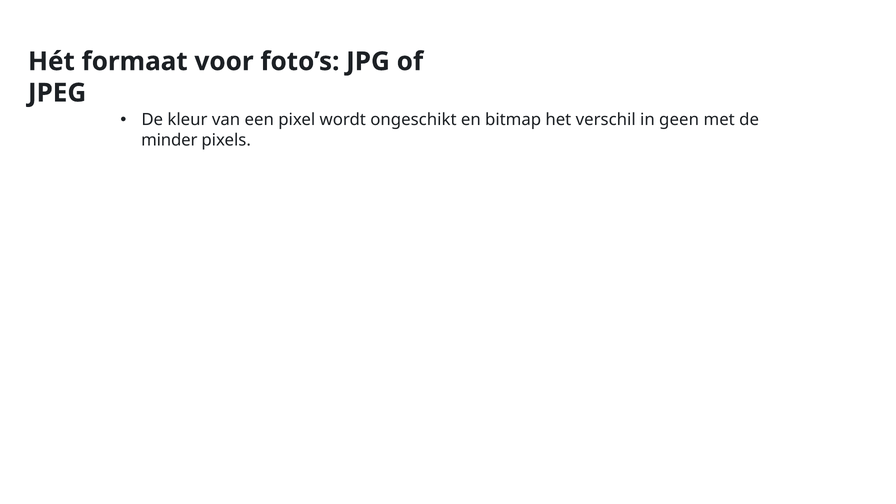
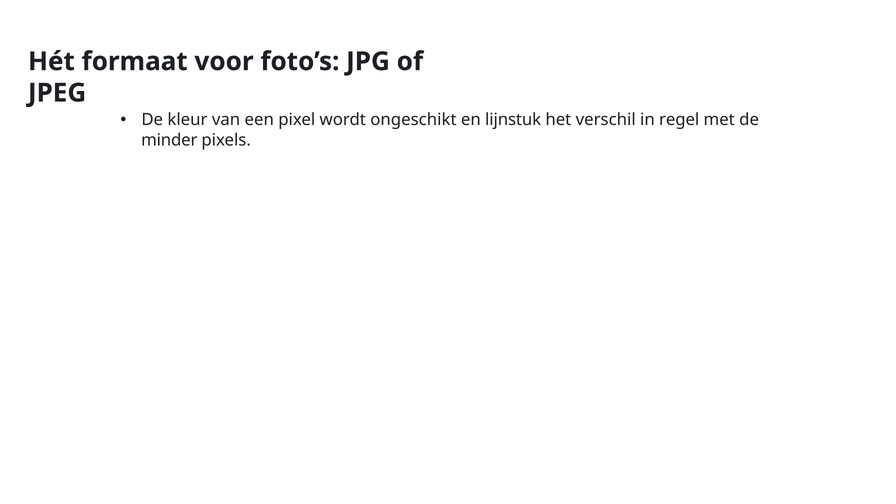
bitmap: bitmap -> lijnstuk
geen: geen -> regel
